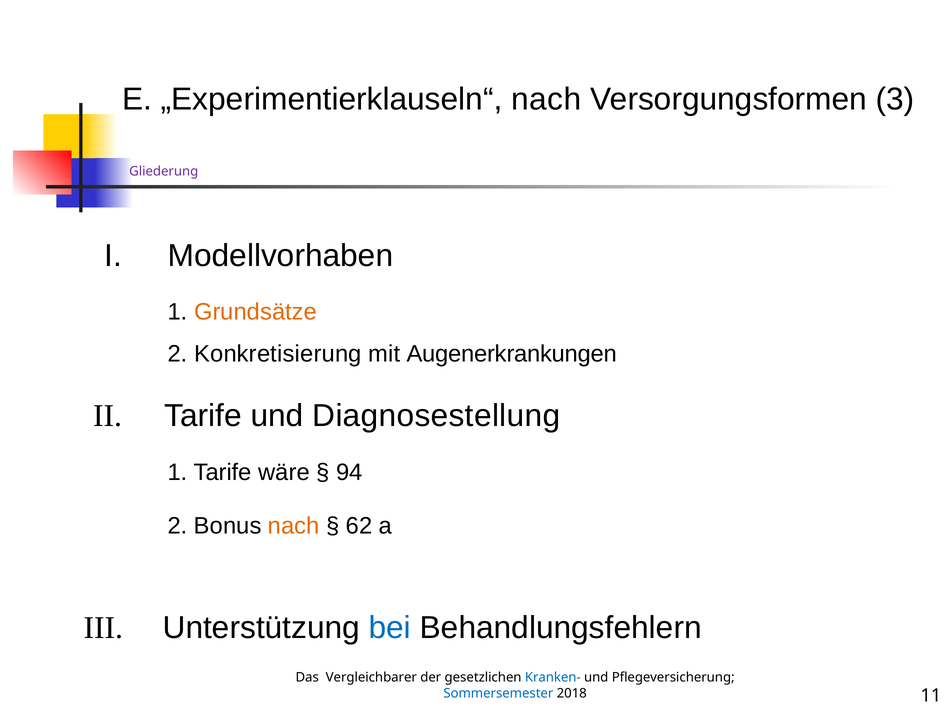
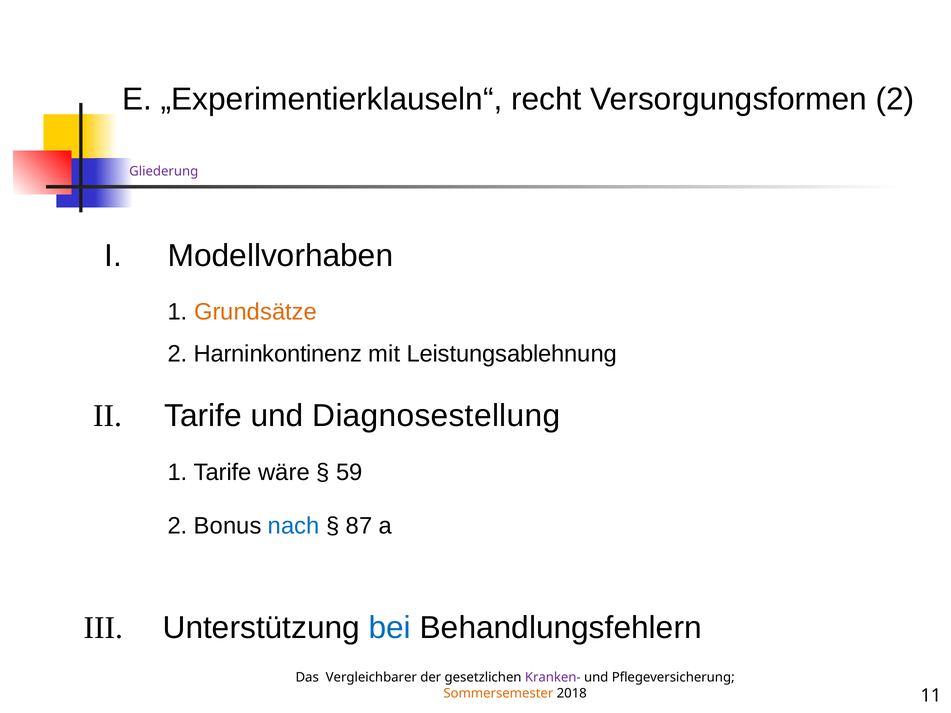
„Experimentierklauseln“ nach: nach -> recht
Versorgungsformen 3: 3 -> 2
Konkretisierung: Konkretisierung -> Harninkontinenz
Augenerkrankungen: Augenerkrankungen -> Leistungsablehnung
94: 94 -> 59
nach at (294, 526) colour: orange -> blue
62: 62 -> 87
Kranken- colour: blue -> purple
Sommersemester colour: blue -> orange
